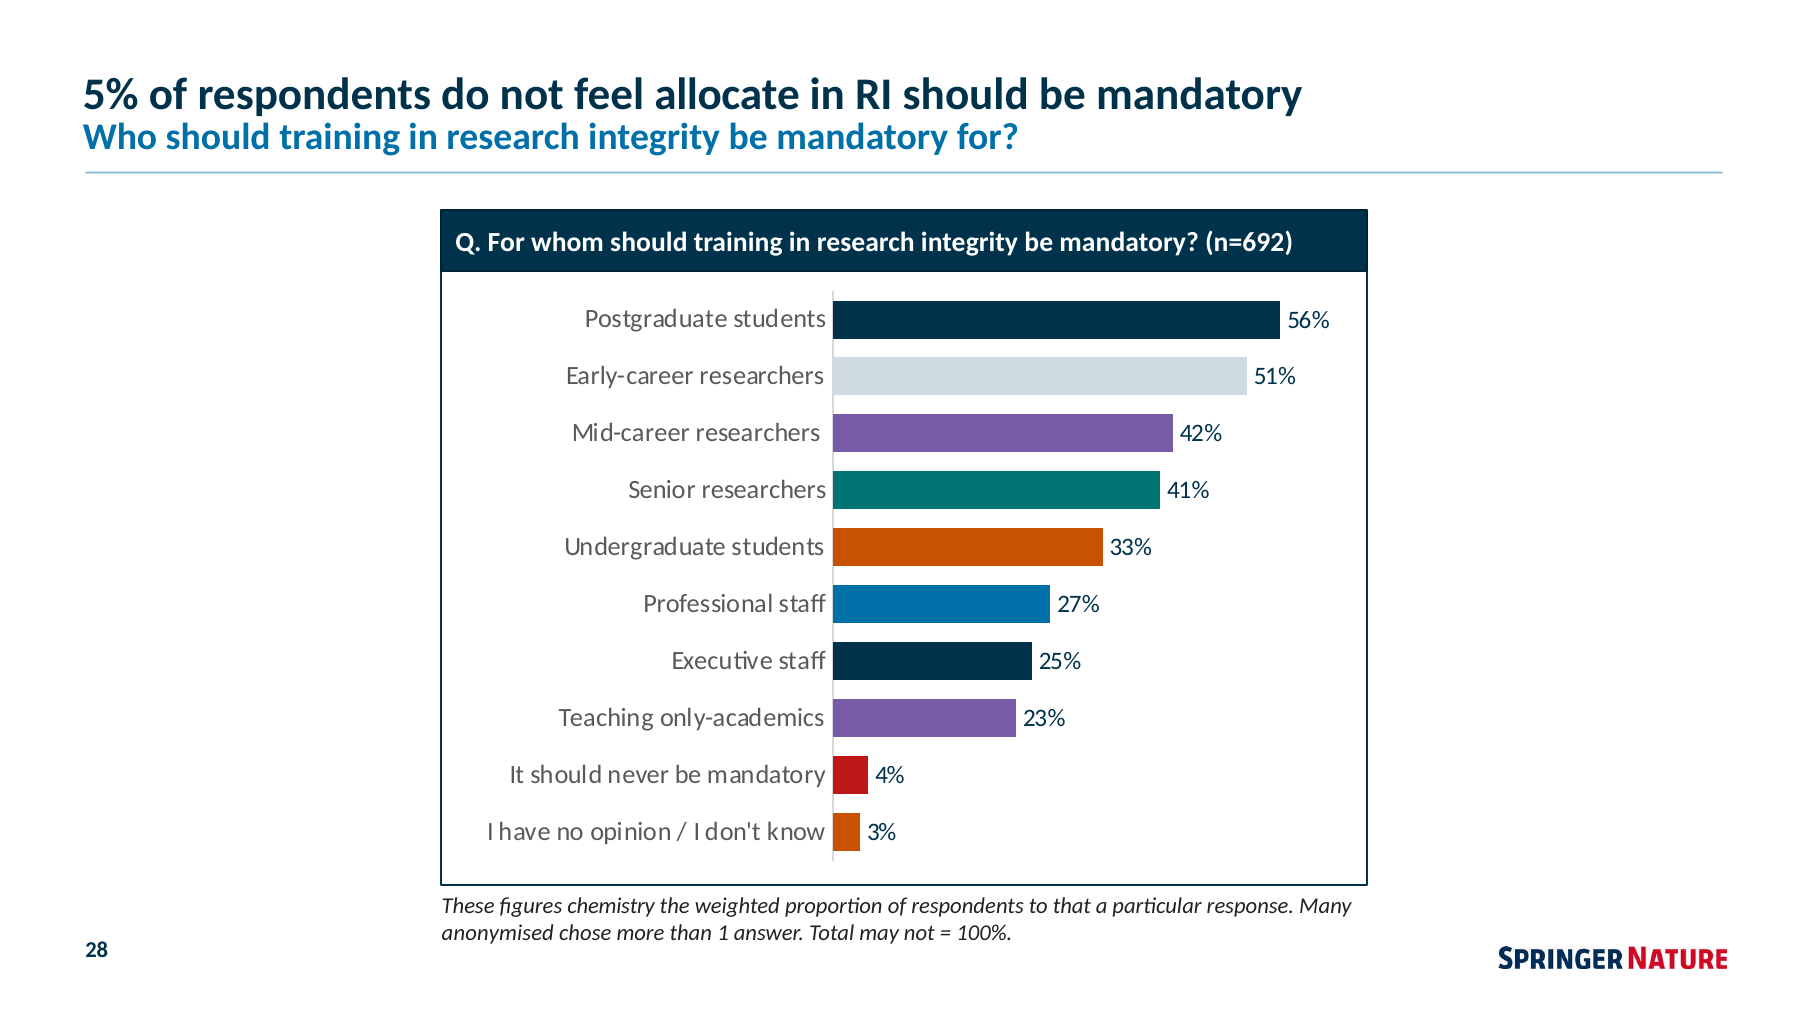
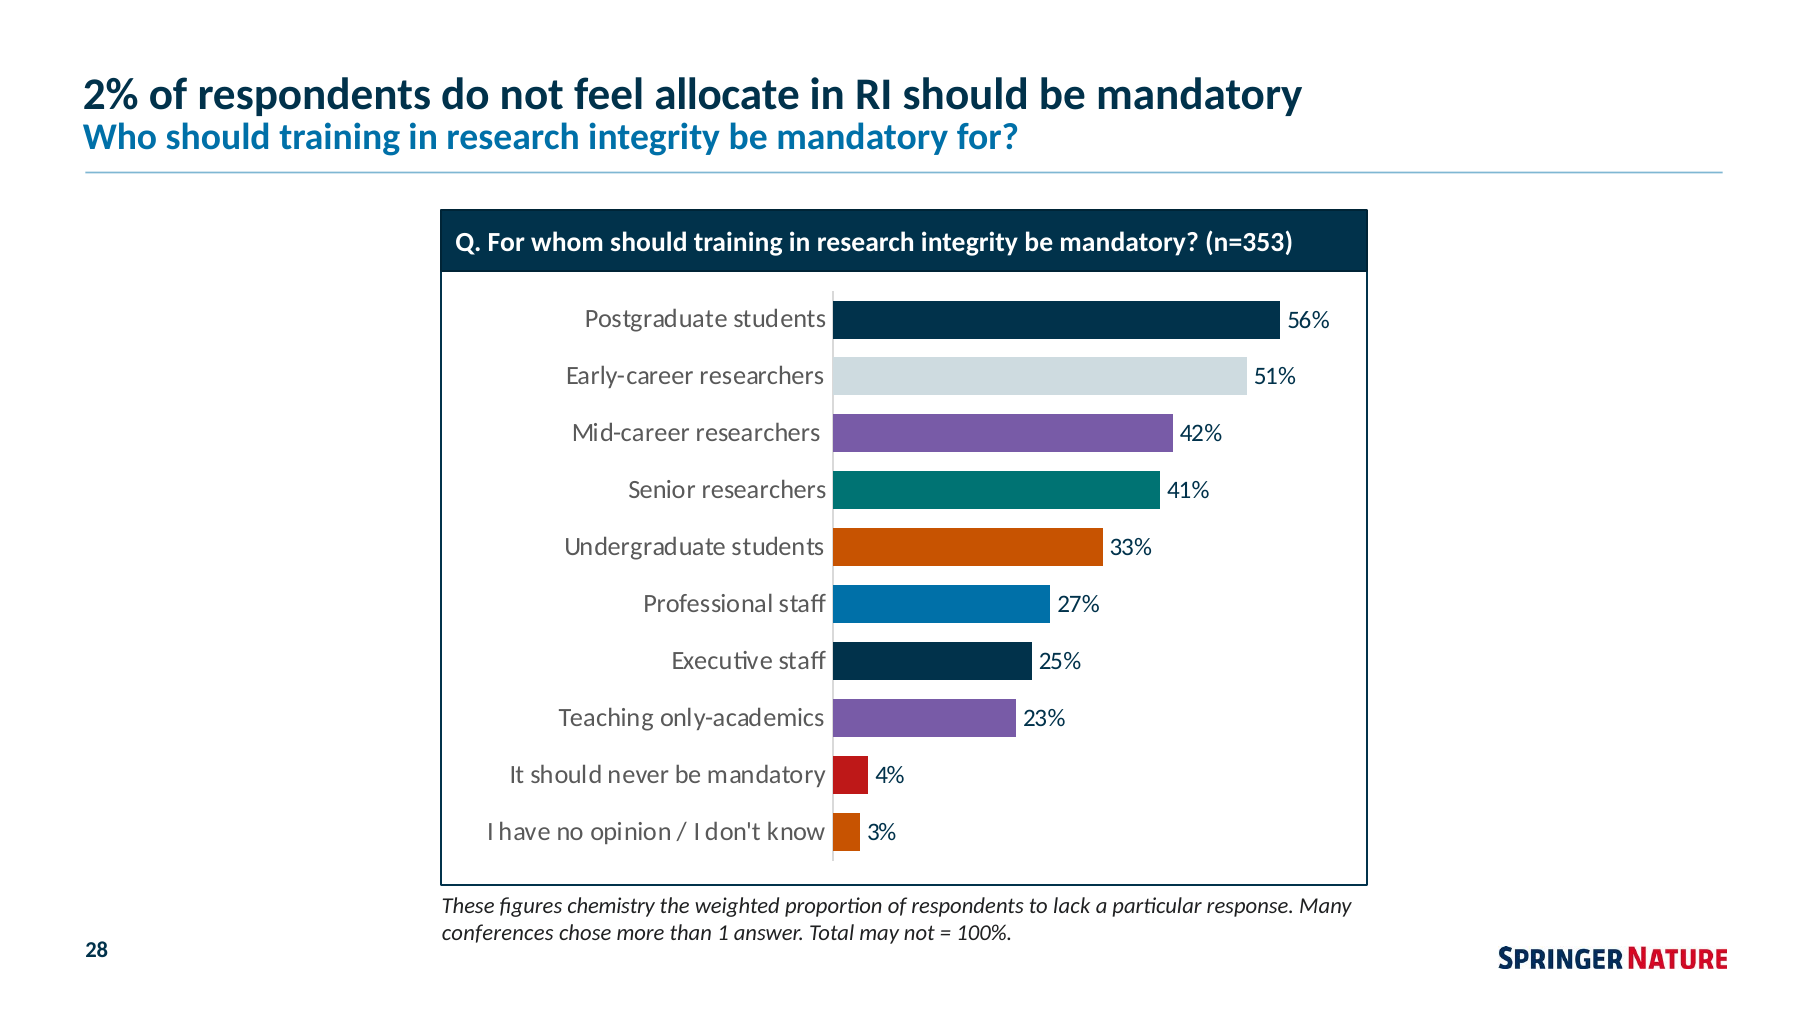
5%: 5% -> 2%
n=692: n=692 -> n=353
that: that -> lack
anonymised: anonymised -> conferences
